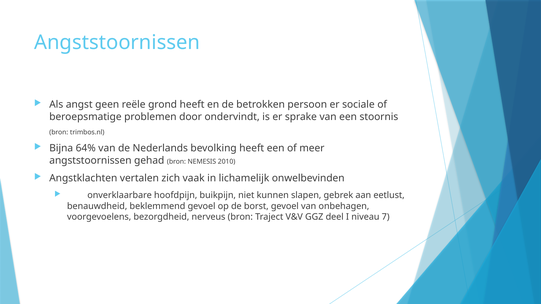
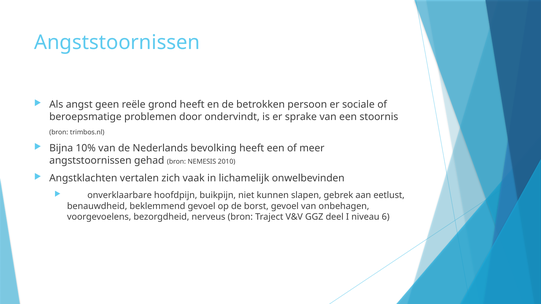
64%: 64% -> 10%
7: 7 -> 6
